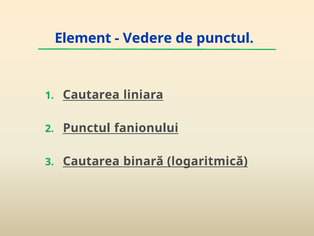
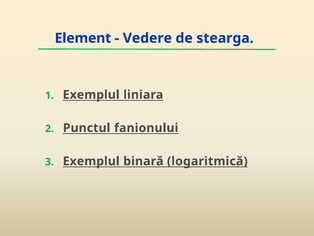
de punctul: punctul -> stearga
Cautarea at (91, 95): Cautarea -> Exemplul
Cautarea at (91, 161): Cautarea -> Exemplul
